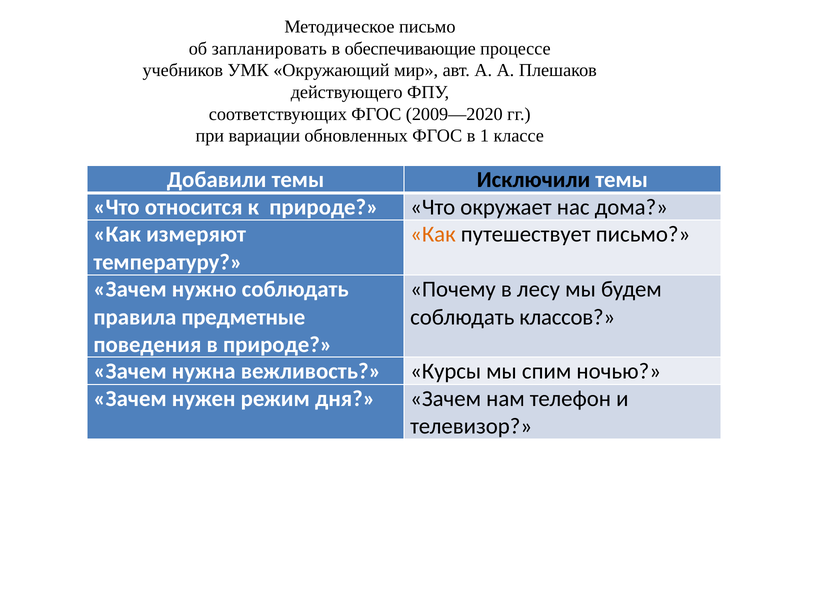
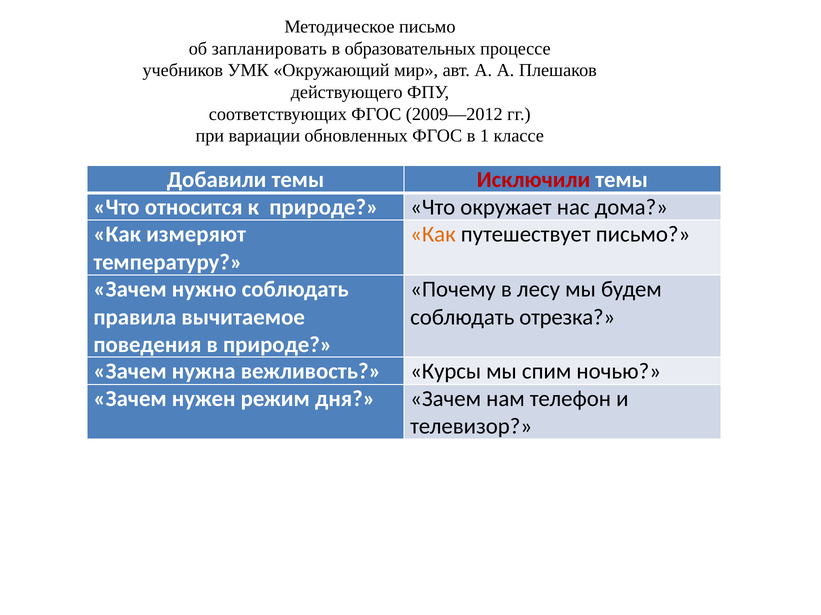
обеспечивающие: обеспечивающие -> образовательных
2009—2020: 2009—2020 -> 2009—2012
Исключили colour: black -> red
предметные: предметные -> вычитаемое
классов: классов -> отрезка
